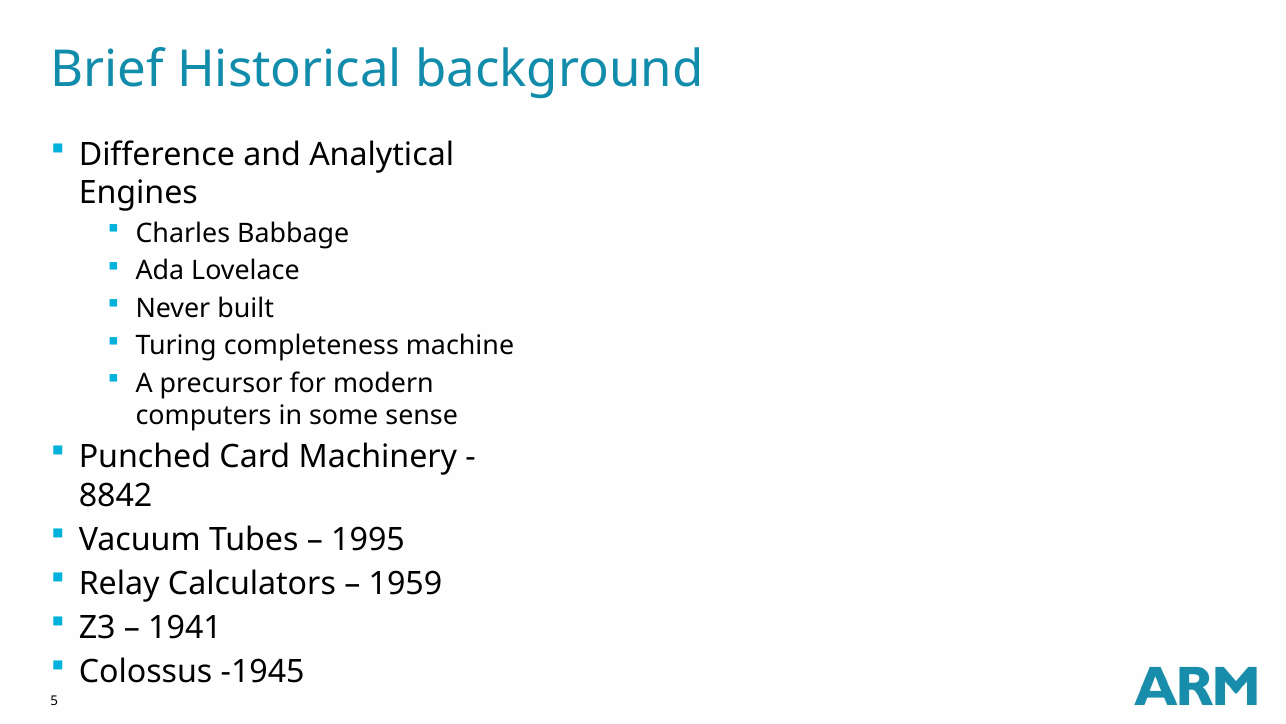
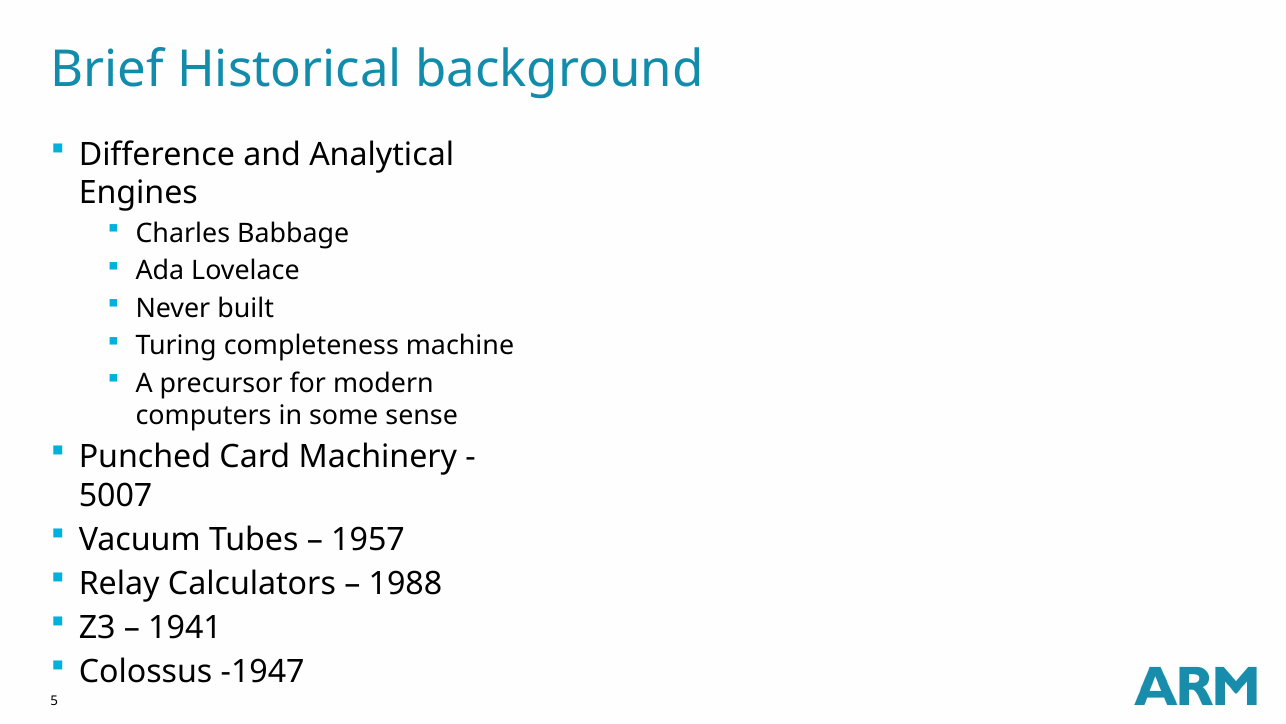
8842: 8842 -> 5007
1995: 1995 -> 1957
1959: 1959 -> 1988
-1945: -1945 -> -1947
